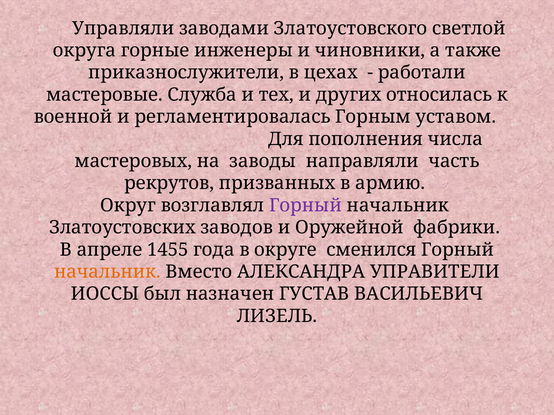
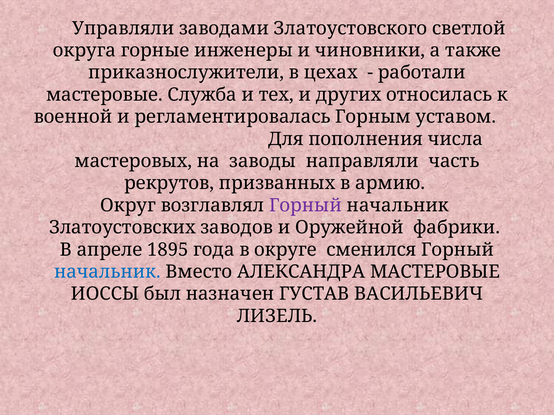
1455: 1455 -> 1895
начальник at (107, 272) colour: orange -> blue
АЛЕКСАНДРА УПРАВИТЕЛИ: УПРАВИТЕЛИ -> МАСТЕРОВЫЕ
